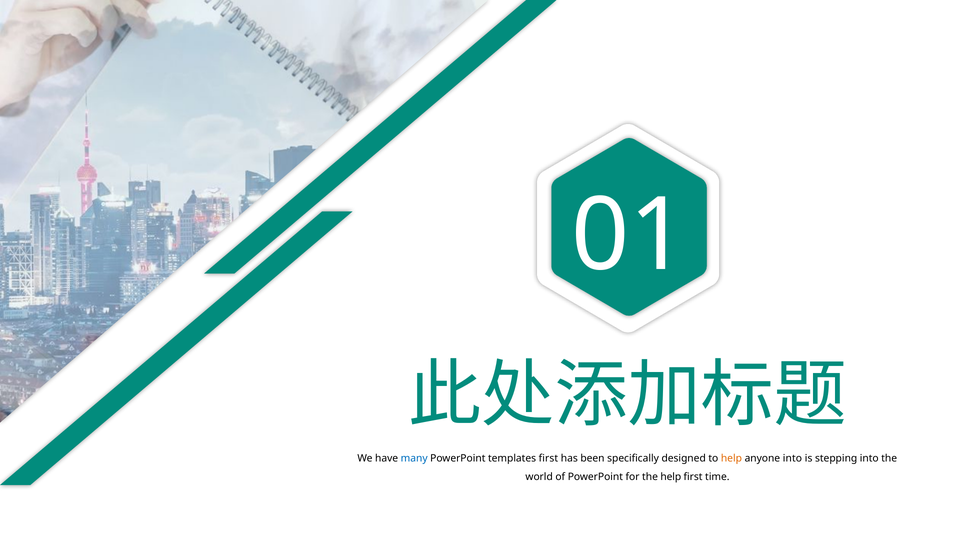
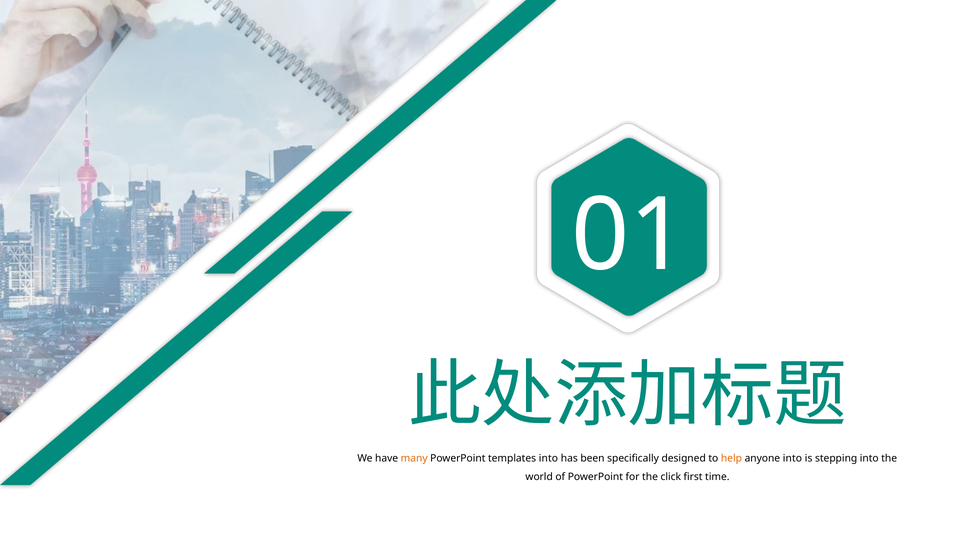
many colour: blue -> orange
templates first: first -> into
the help: help -> click
